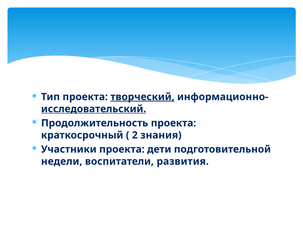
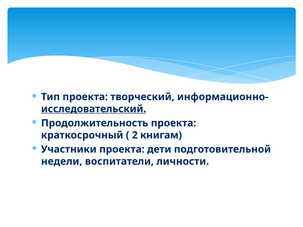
творческий underline: present -> none
знания: знания -> книгам
развития: развития -> личности
